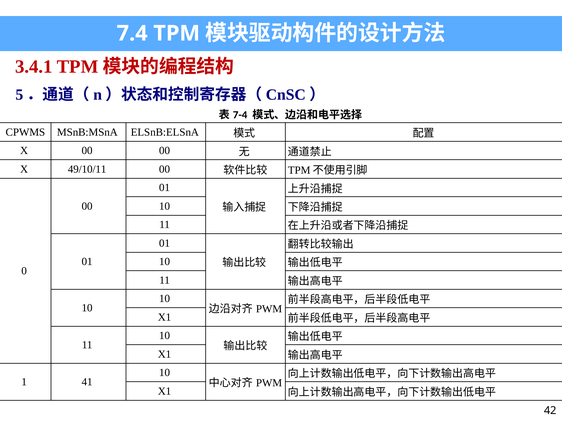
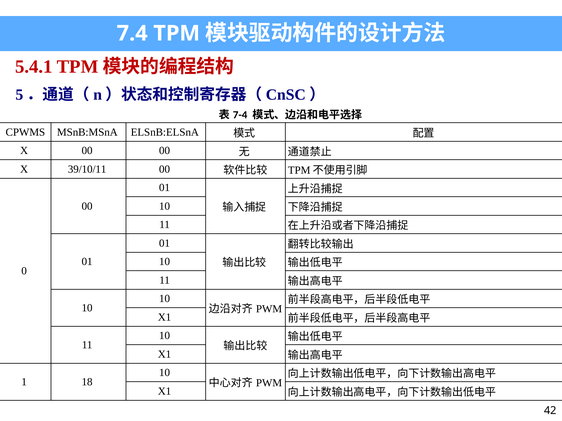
3.4.1: 3.4.1 -> 5.4.1
49/10/11: 49/10/11 -> 39/10/11
41: 41 -> 18
